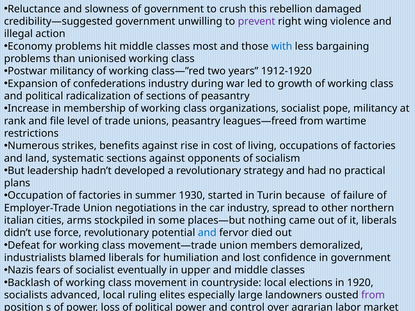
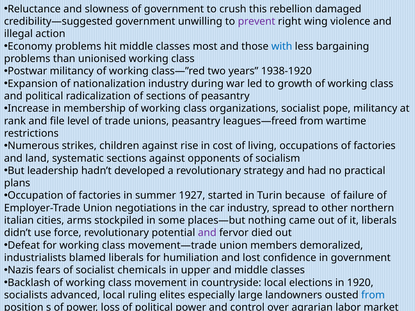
1912-1920: 1912-1920 -> 1938-1920
confederations: confederations -> nationalization
benefits: benefits -> children
1930: 1930 -> 1927
and at (207, 233) colour: blue -> purple
eventually: eventually -> chemicals
from at (373, 295) colour: purple -> blue
